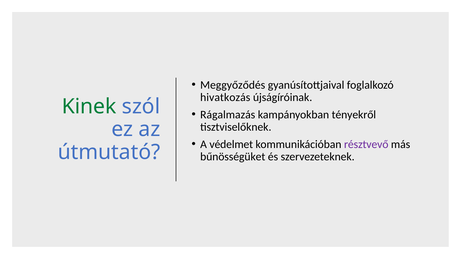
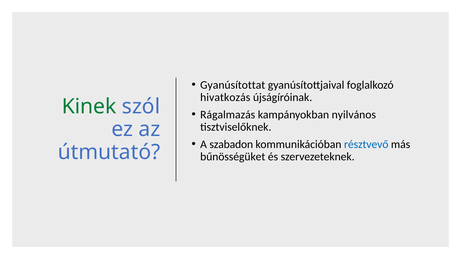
Meggyőződés: Meggyőződés -> Gyanúsítottat
tényekről: tényekről -> nyilvános
védelmet: védelmet -> szabadon
résztvevő colour: purple -> blue
